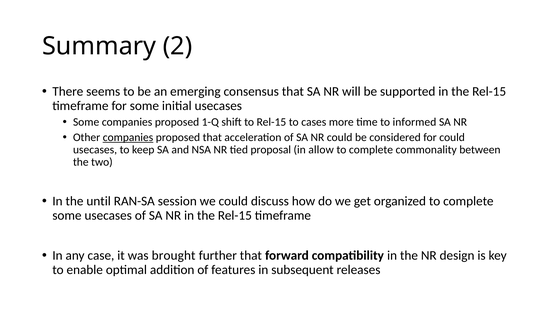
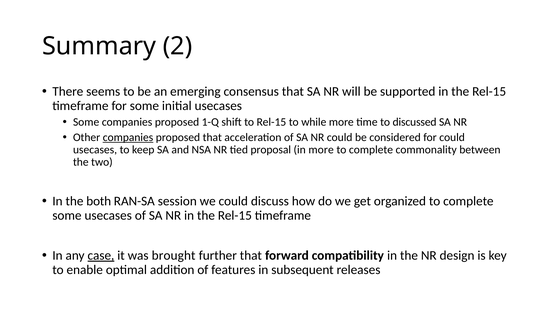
cases: cases -> while
informed: informed -> discussed
in allow: allow -> more
until: until -> both
case underline: none -> present
